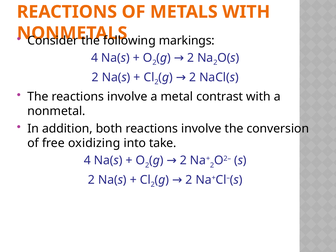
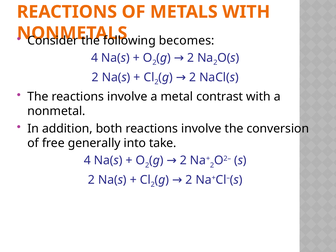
markings: markings -> becomes
oxidizing: oxidizing -> generally
